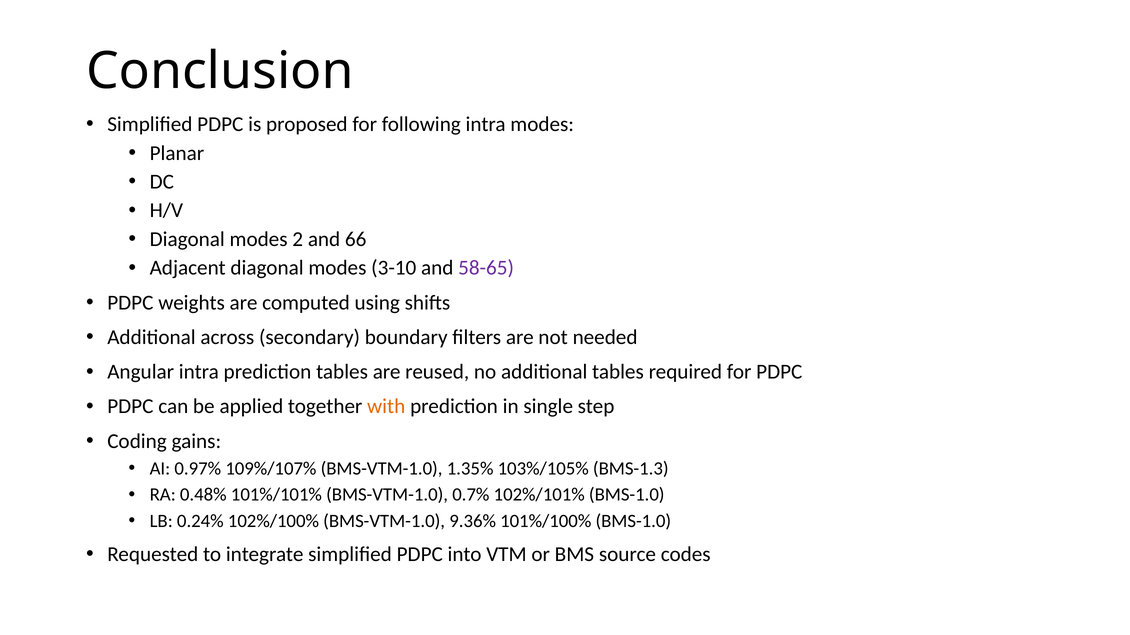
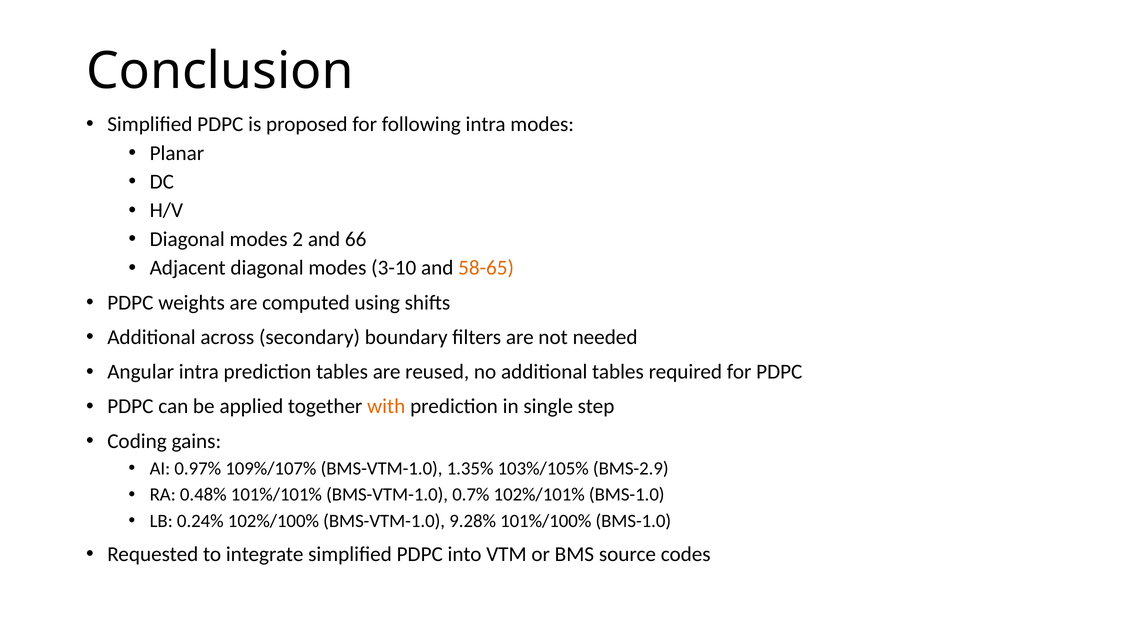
58-65 colour: purple -> orange
BMS-1.3: BMS-1.3 -> BMS-2.9
9.36%: 9.36% -> 9.28%
